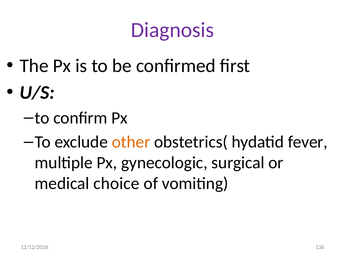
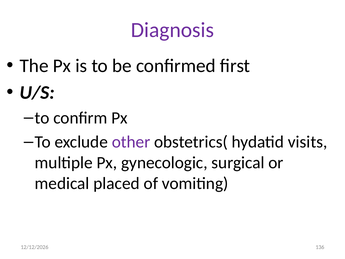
other colour: orange -> purple
fever: fever -> visits
choice: choice -> placed
